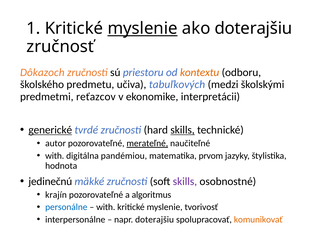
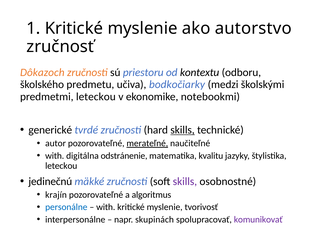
myslenie at (143, 28) underline: present -> none
ako doterajšiu: doterajšiu -> autorstvo
kontextu colour: orange -> black
tabuľkových: tabuľkových -> bodkočiarky
predmetmi reťazcov: reťazcov -> leteckou
interpretácii: interpretácii -> notebookmi
generické underline: present -> none
pandémiou: pandémiou -> odstránenie
prvom: prvom -> kvalitu
hodnota at (61, 166): hodnota -> leteckou
napr doterajšiu: doterajšiu -> skupinách
komunikovať colour: orange -> purple
